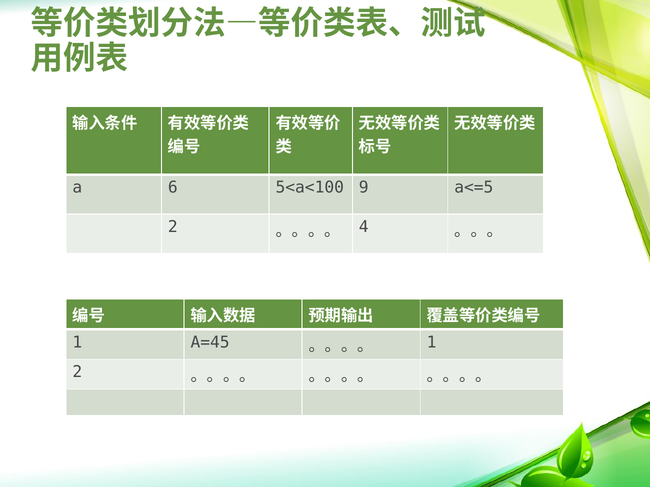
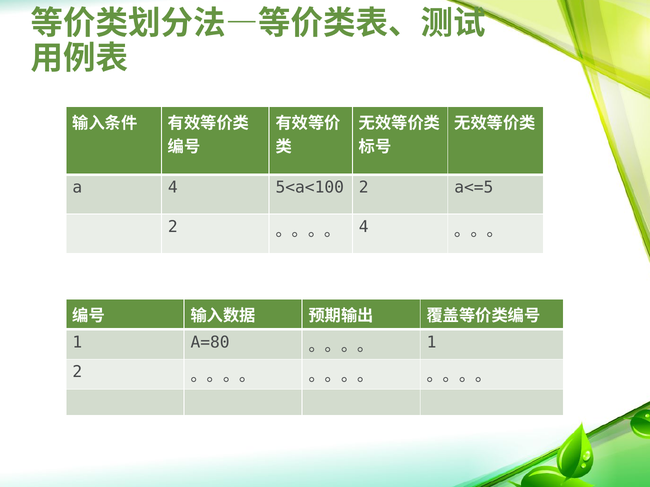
a 6: 6 -> 4
5<a<100 9: 9 -> 2
A=45: A=45 -> A=80
